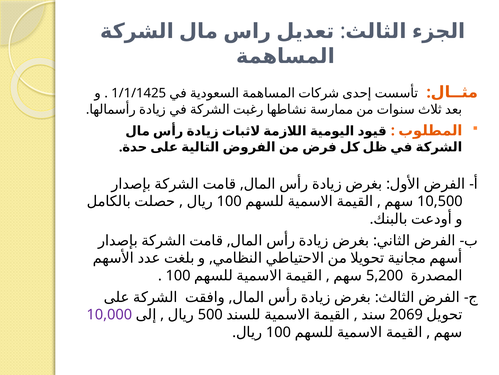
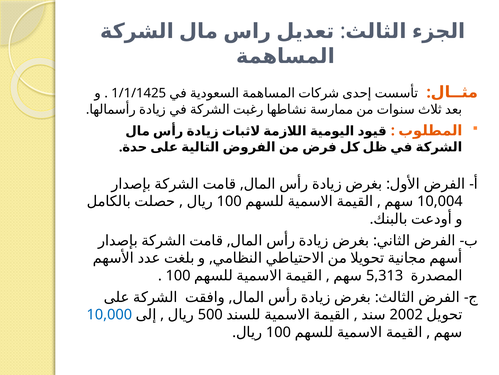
10,500: 10,500 -> 10,004
5,200: 5,200 -> 5,313
10,000 colour: purple -> blue
2069: 2069 -> 2002
